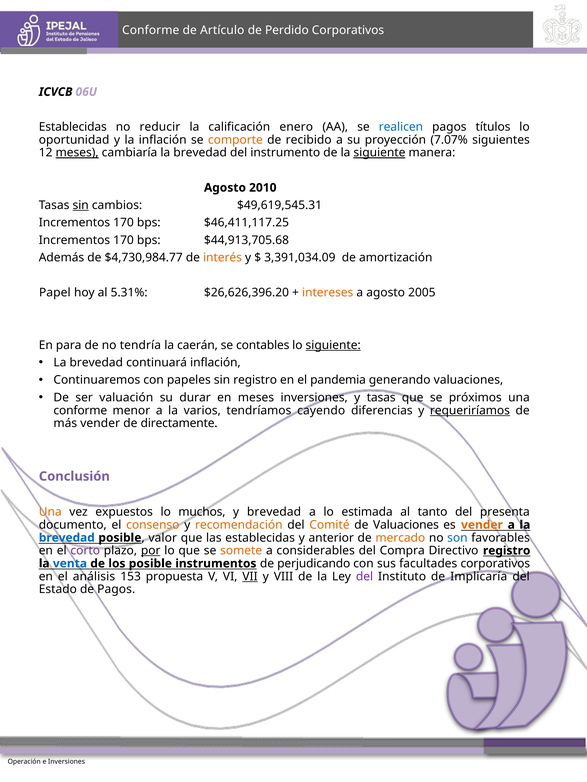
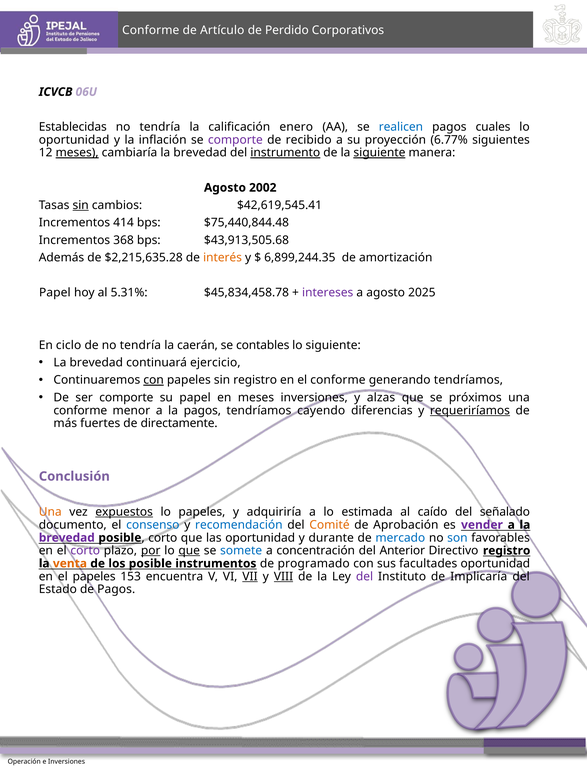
reducir at (160, 127): reducir -> tendría
títulos: títulos -> cuales
comporte at (235, 140) colour: orange -> purple
7.07%: 7.07% -> 6.77%
instrumento underline: none -> present
2010: 2010 -> 2002
$49,619,545.31: $49,619,545.31 -> $42,619,545.41
170 at (124, 223): 170 -> 414
$46,411,117.25: $46,411,117.25 -> $75,440,844.48
170 at (124, 240): 170 -> 368
$44,913,705.68: $44,913,705.68 -> $43,913,505.68
$4,730,984.77: $4,730,984.77 -> $2,215,635.28
3,391,034.09: 3,391,034.09 -> 6,899,244.35
$26,626,396.20: $26,626,396.20 -> $45,834,458.78
intereses colour: orange -> purple
2005: 2005 -> 2025
para: para -> ciclo
siguiente at (333, 345) underline: present -> none
continuará inflación: inflación -> ejercicio
con at (154, 380) underline: none -> present
el pandemia: pandemia -> conforme
generando valuaciones: valuaciones -> tendríamos
ser valuación: valuación -> comporte
su durar: durar -> papel
y tasas: tasas -> alzas
la varios: varios -> pagos
más vender: vender -> fuertes
expuestos underline: none -> present
lo muchos: muchos -> papeles
y brevedad: brevedad -> adquiriría
tanto: tanto -> caído
presenta: presenta -> señalado
consenso colour: orange -> blue
recomendación colour: orange -> blue
de Valuaciones: Valuaciones -> Aprobación
vender at (482, 525) colour: orange -> purple
brevedad at (67, 538) colour: blue -> purple
posible valor: valor -> corto
las establecidas: establecidas -> oportunidad
anterior: anterior -> durante
mercado colour: orange -> blue
que at (189, 551) underline: none -> present
somete colour: orange -> blue
considerables: considerables -> concentración
Compra: Compra -> Anterior
venta colour: blue -> orange
perjudicando: perjudicando -> programado
facultades corporativos: corporativos -> oportunidad
el análisis: análisis -> papeles
propuesta: propuesta -> encuentra
VIII underline: none -> present
